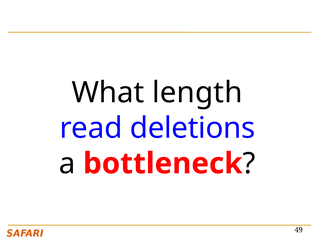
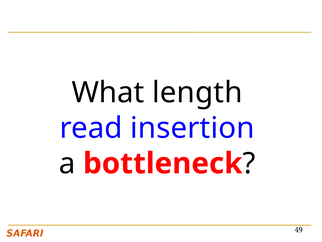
deletions: deletions -> insertion
